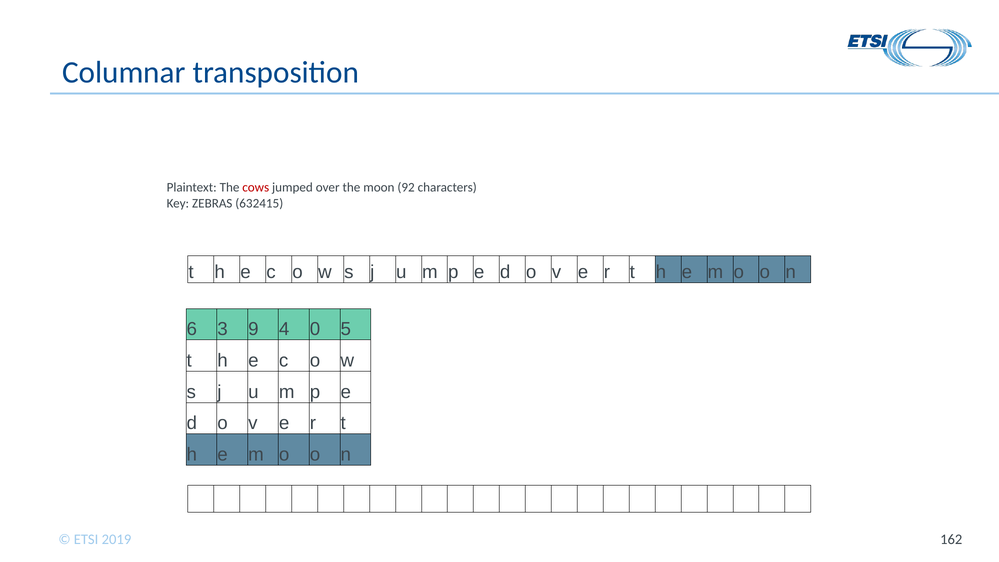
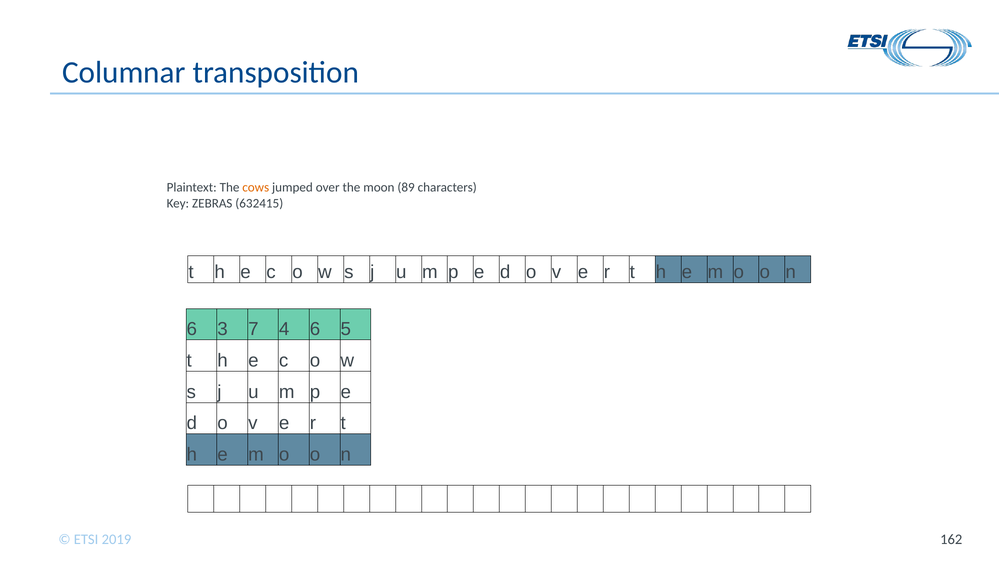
cows colour: red -> orange
92: 92 -> 89
9: 9 -> 7
4 0: 0 -> 6
